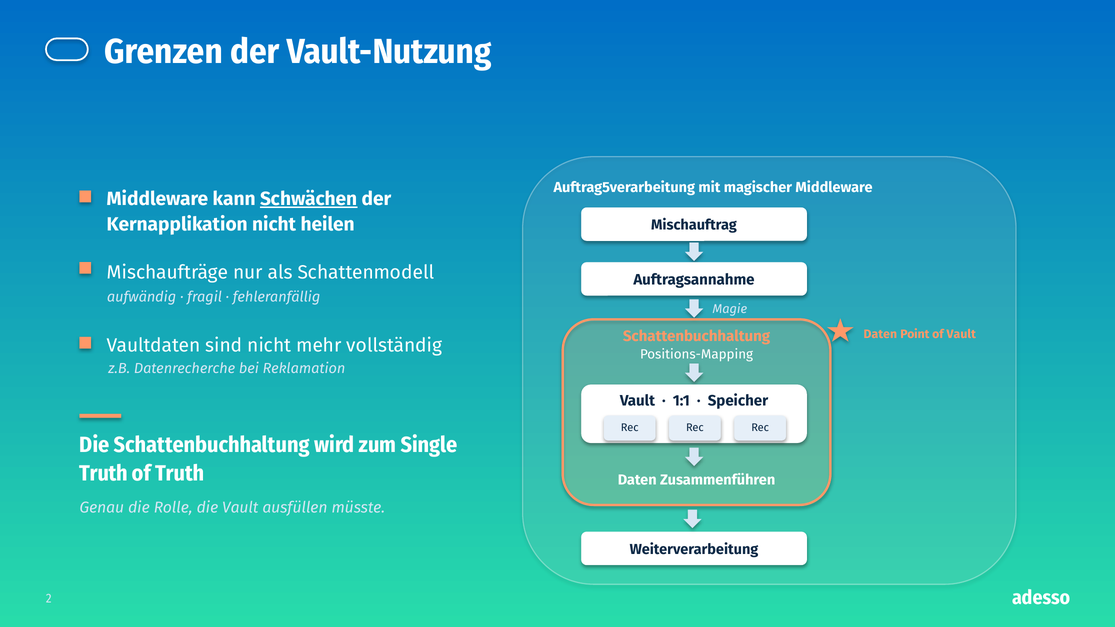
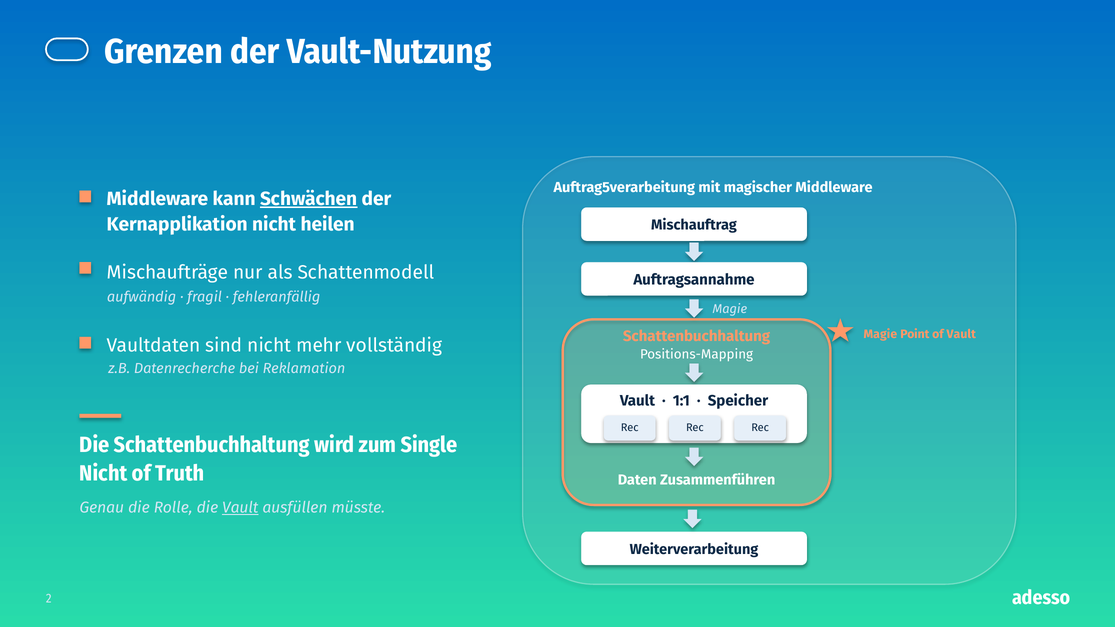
Daten at (880, 334): Daten -> Magie
Truth at (104, 474): Truth -> Nicht
Vault at (240, 508) underline: none -> present
